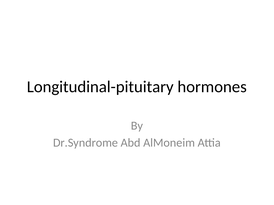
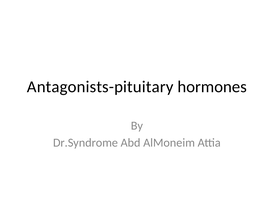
Longitudinal-pituitary: Longitudinal-pituitary -> Antagonists-pituitary
